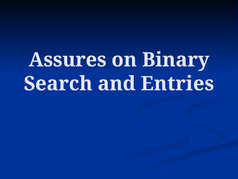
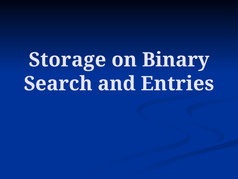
Assures: Assures -> Storage
